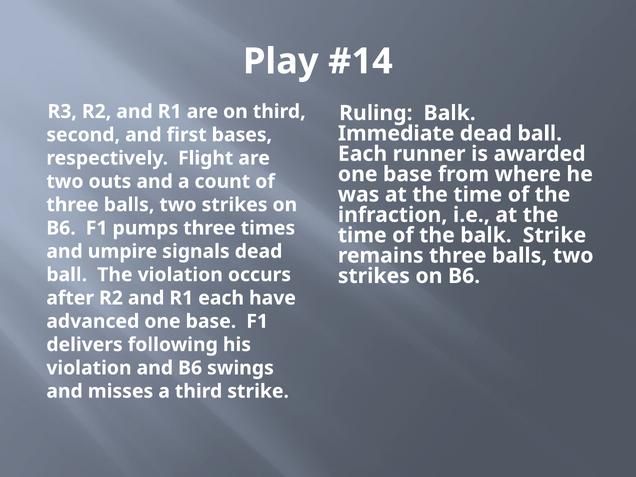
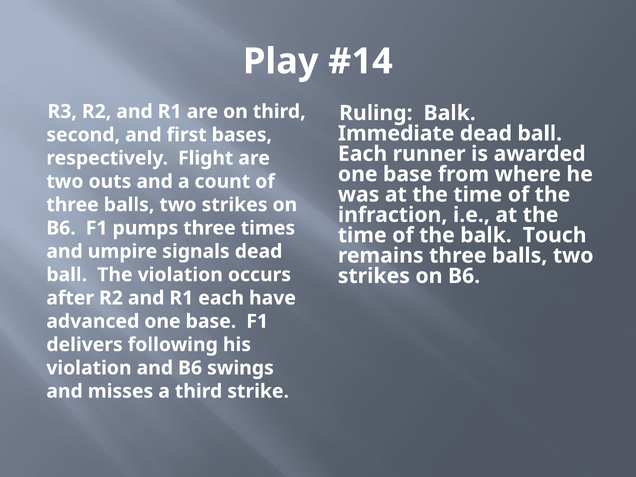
balk Strike: Strike -> Touch
